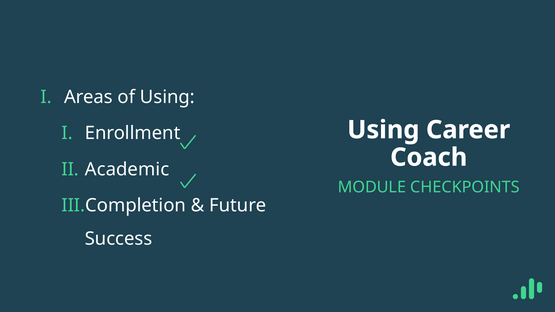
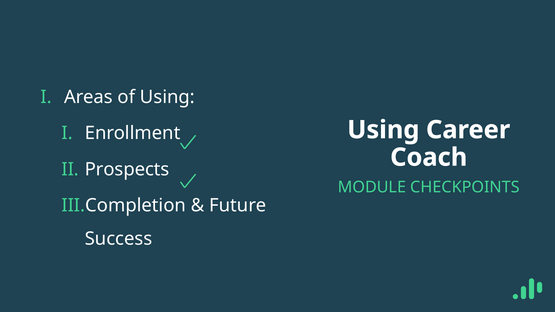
Academic: Academic -> Prospects
